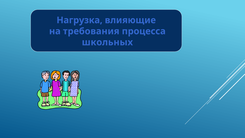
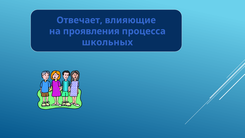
Нагрузка: Нагрузка -> Отвечает
требования: требования -> проявления
